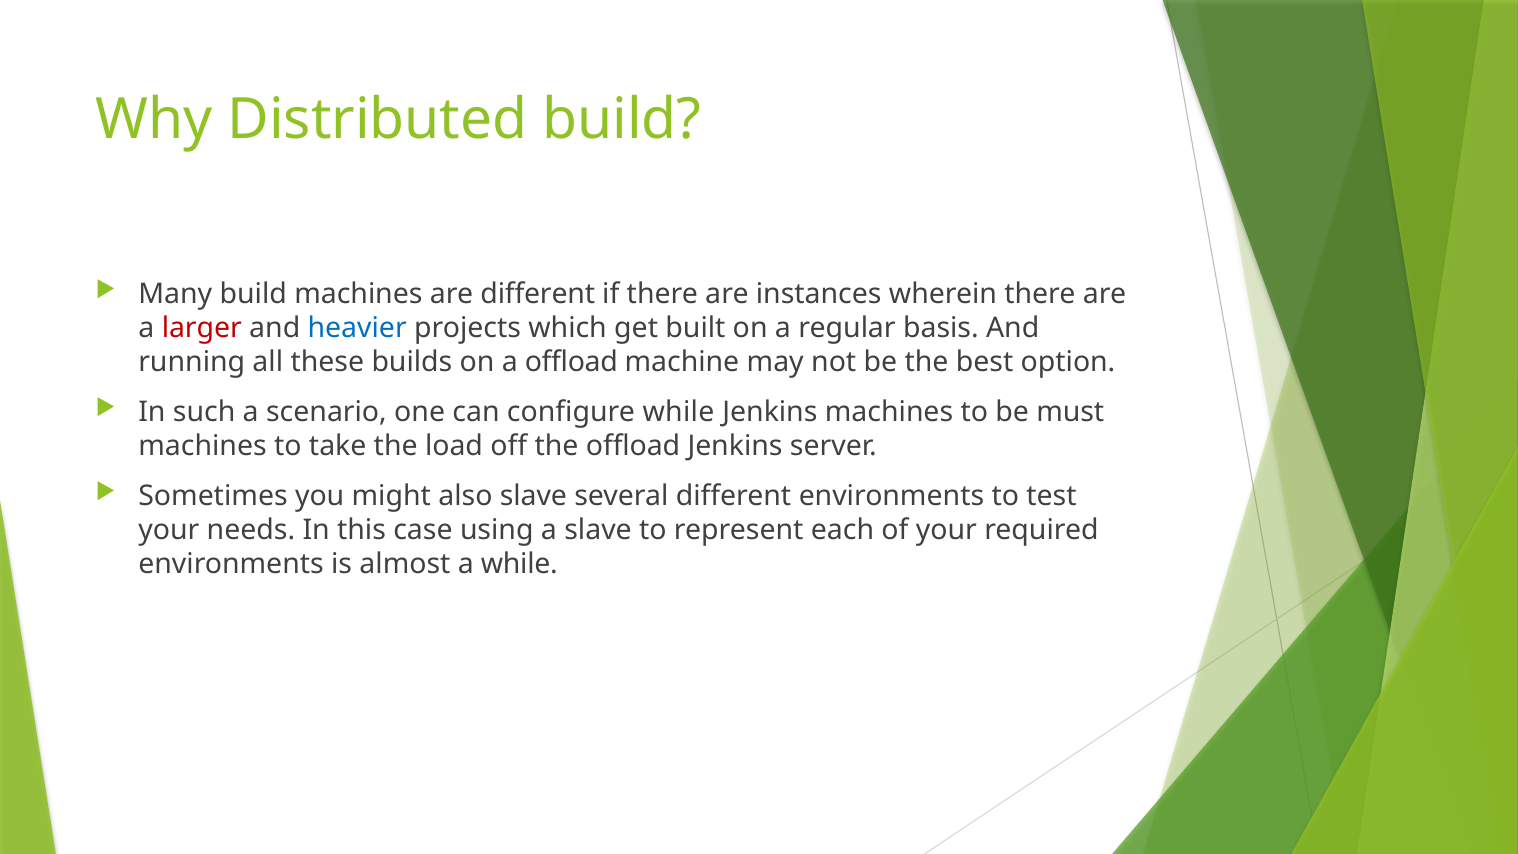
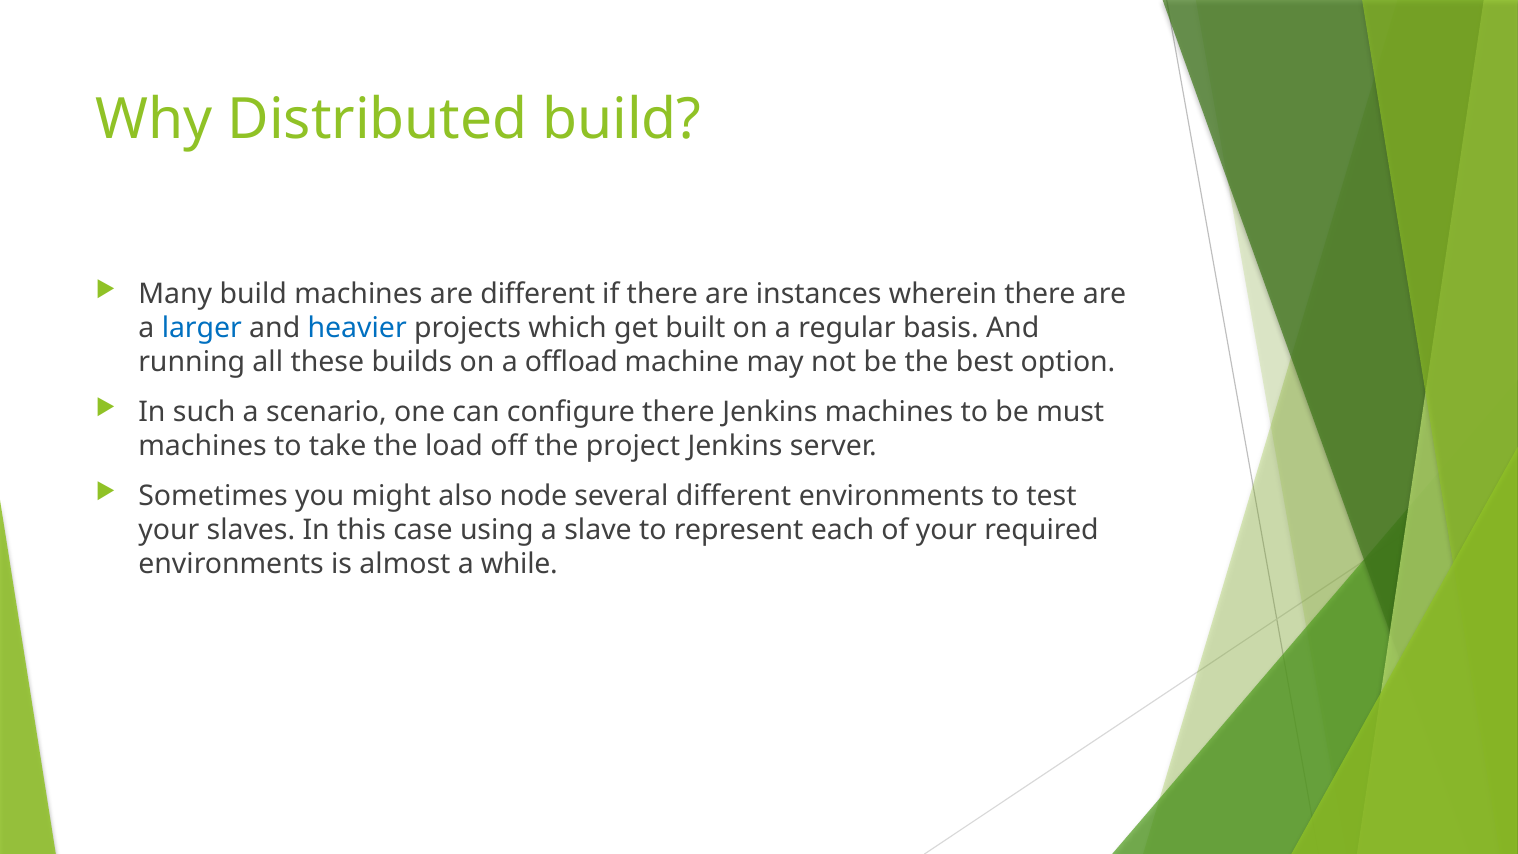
larger colour: red -> blue
configure while: while -> there
the offload: offload -> project
also slave: slave -> node
needs: needs -> slaves
